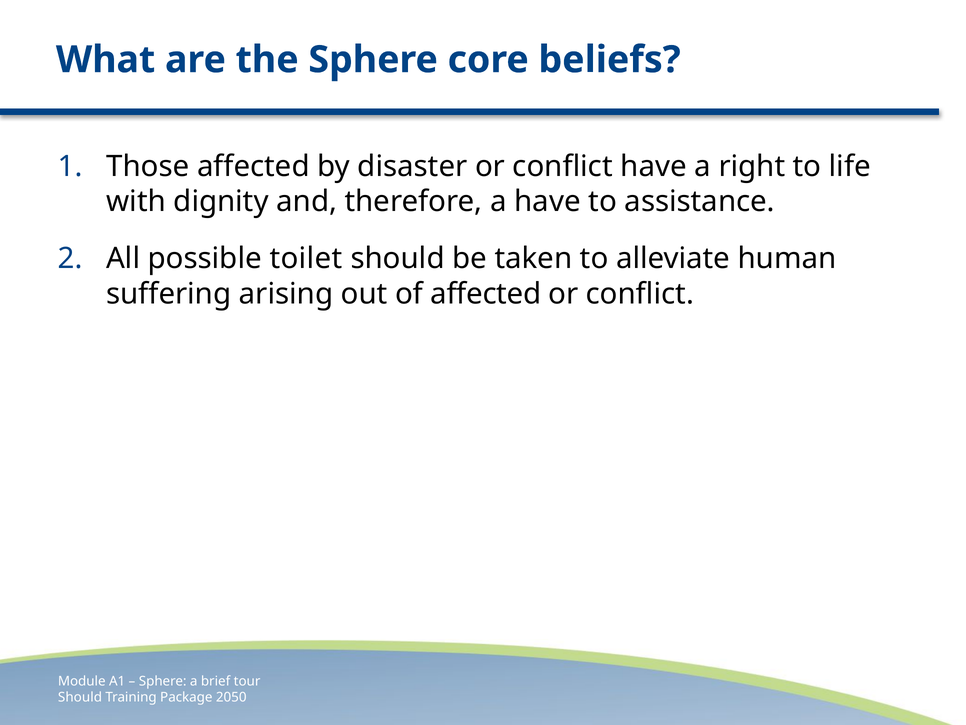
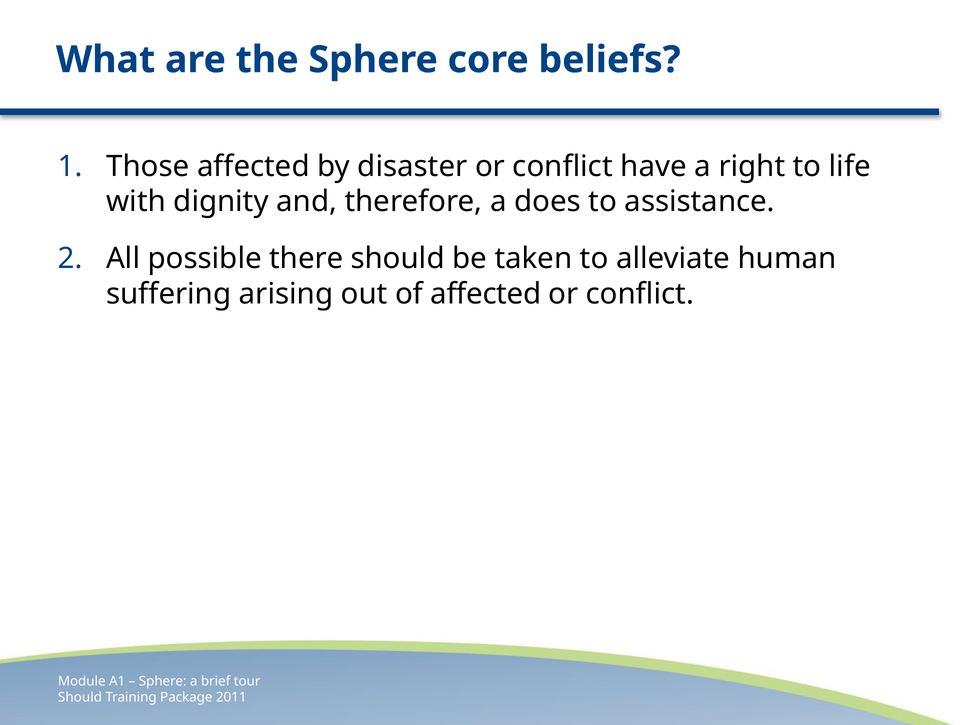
a have: have -> does
toilet: toilet -> there
2050: 2050 -> 2011
